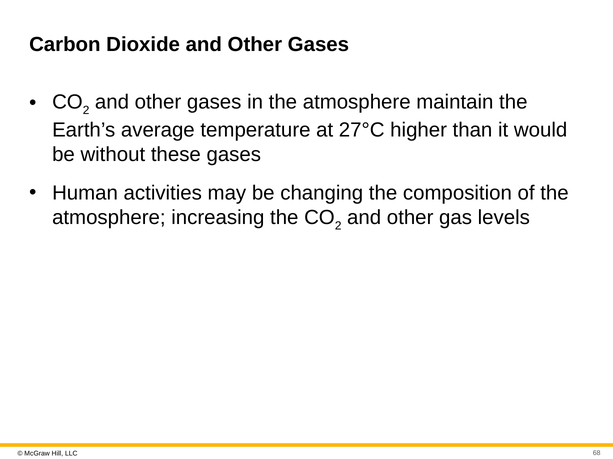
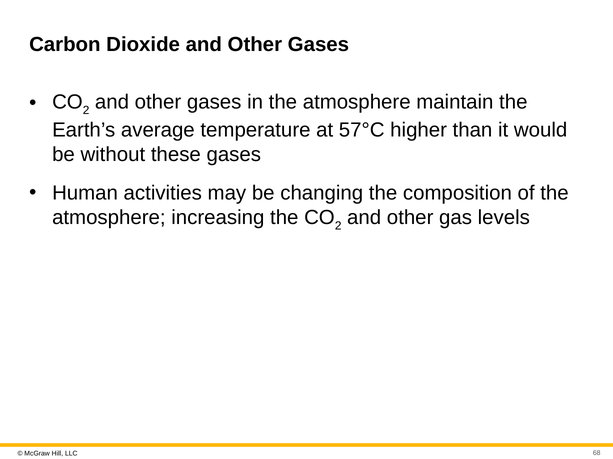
27°C: 27°C -> 57°C
